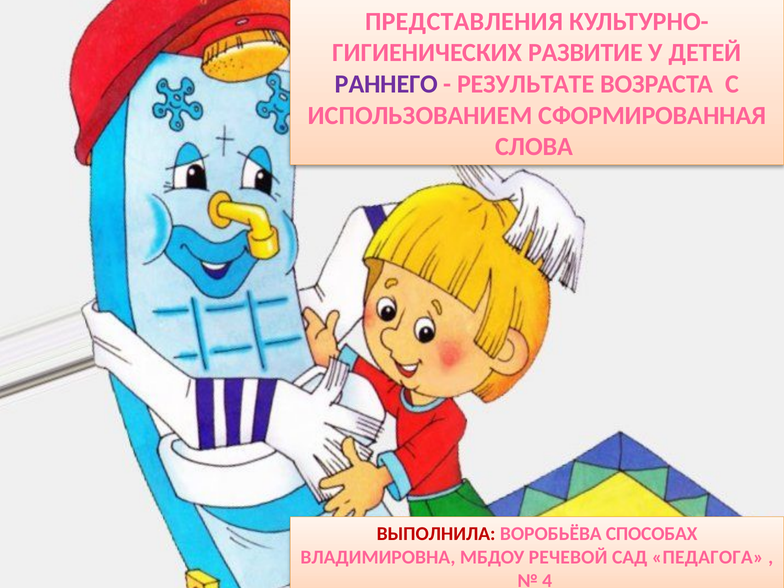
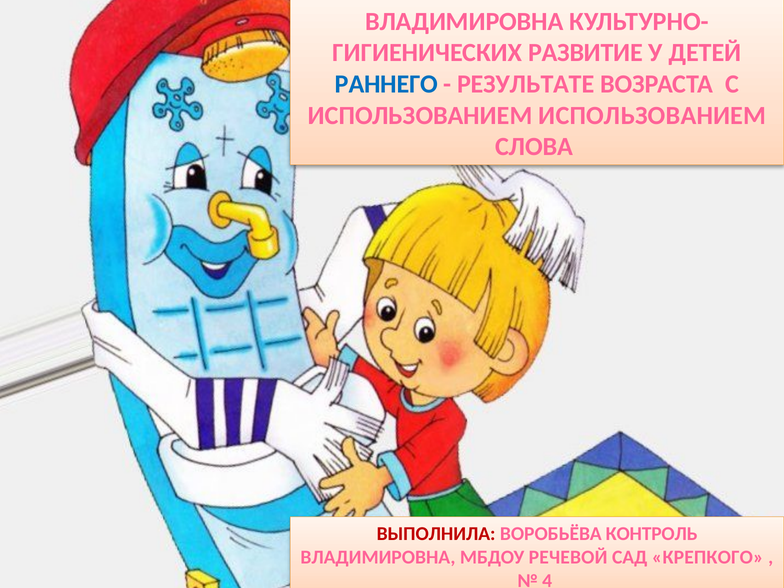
ПРЕДСТАВЛЕНИЯ at (464, 21): ПРЕДСТАВЛЕНИЯ -> ВЛАДИМИРОВНА
РАННЕГО colour: purple -> blue
ИСПОЛЬЗОВАНИЕМ СФОРМИРОВАННАЯ: СФОРМИРОВАННАЯ -> ИСПОЛЬЗОВАНИЕМ
СПОСОБАХ: СПОСОБАХ -> КОНТРОЛЬ
ПЕДАГОГА: ПЕДАГОГА -> КРЕПКОГО
